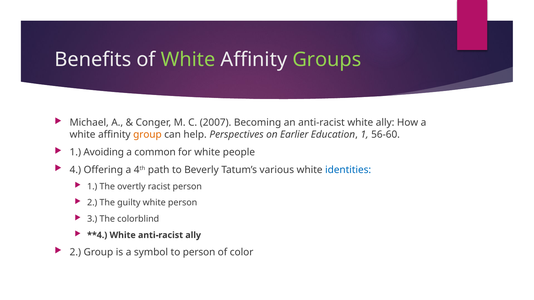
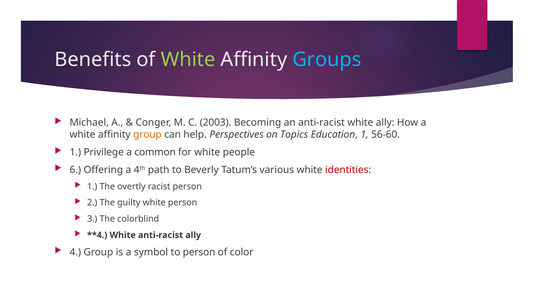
Groups colour: light green -> light blue
2007: 2007 -> 2003
Earlier: Earlier -> Topics
Avoiding: Avoiding -> Privilege
4: 4 -> 6
identities colour: blue -> red
2 at (75, 252): 2 -> 4
